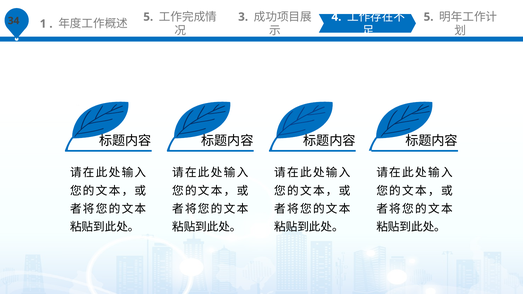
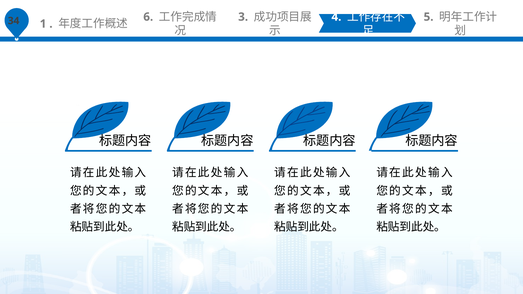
5 at (148, 17): 5 -> 6
